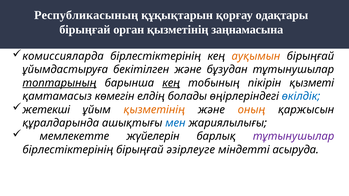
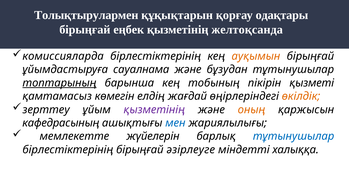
Республикасының: Республикасының -> Толықтырулармен
орган: орган -> еңбек
заңнамасына: заңнамасына -> желтоқсанда
бекітілген: бекітілген -> сауалнама
кең at (171, 83) underline: present -> none
болады: болады -> жағдай
өкілдік colour: blue -> orange
жетекші: жетекші -> зерттеу
қызметінің at (154, 110) colour: orange -> purple
құралдарында: құралдарында -> кафедрасының
тұтынушылар at (294, 137) colour: purple -> blue
асыруда: асыруда -> халыққа
